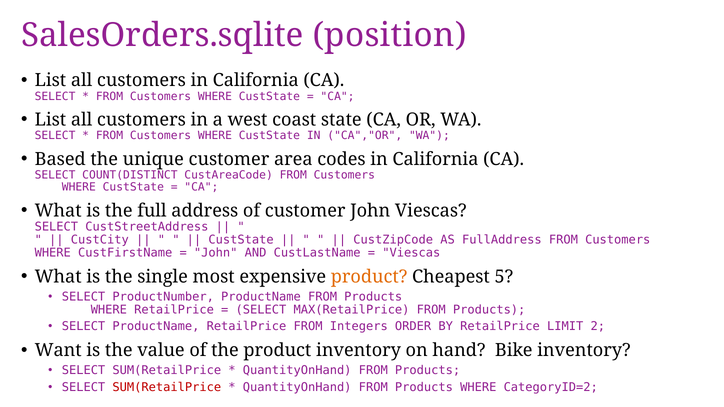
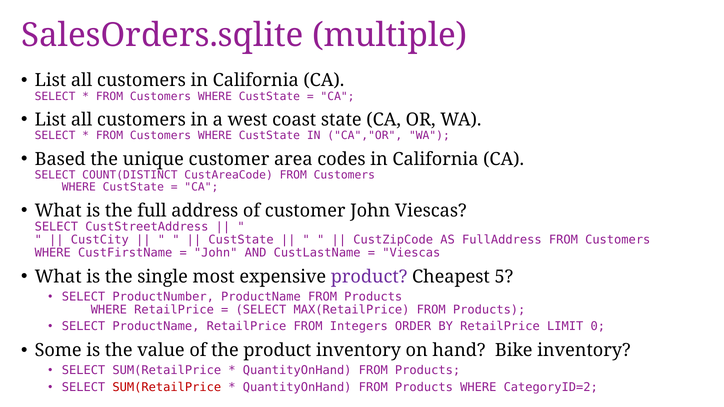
position: position -> multiple
product at (369, 277) colour: orange -> purple
2: 2 -> 0
Want: Want -> Some
